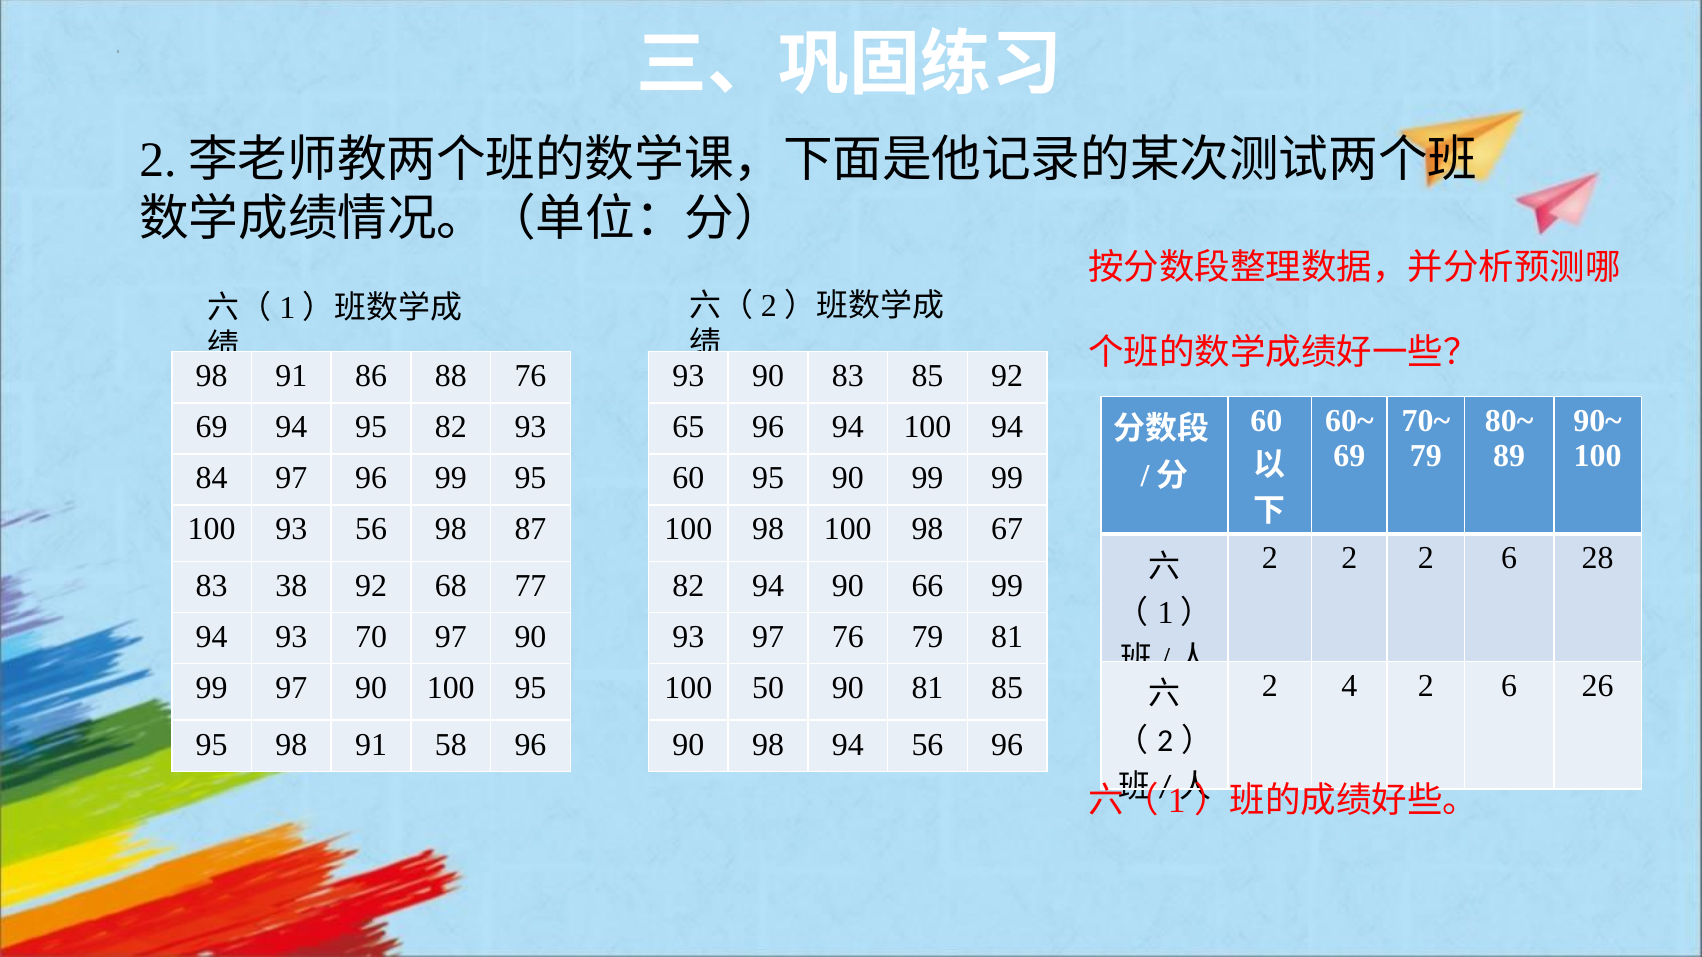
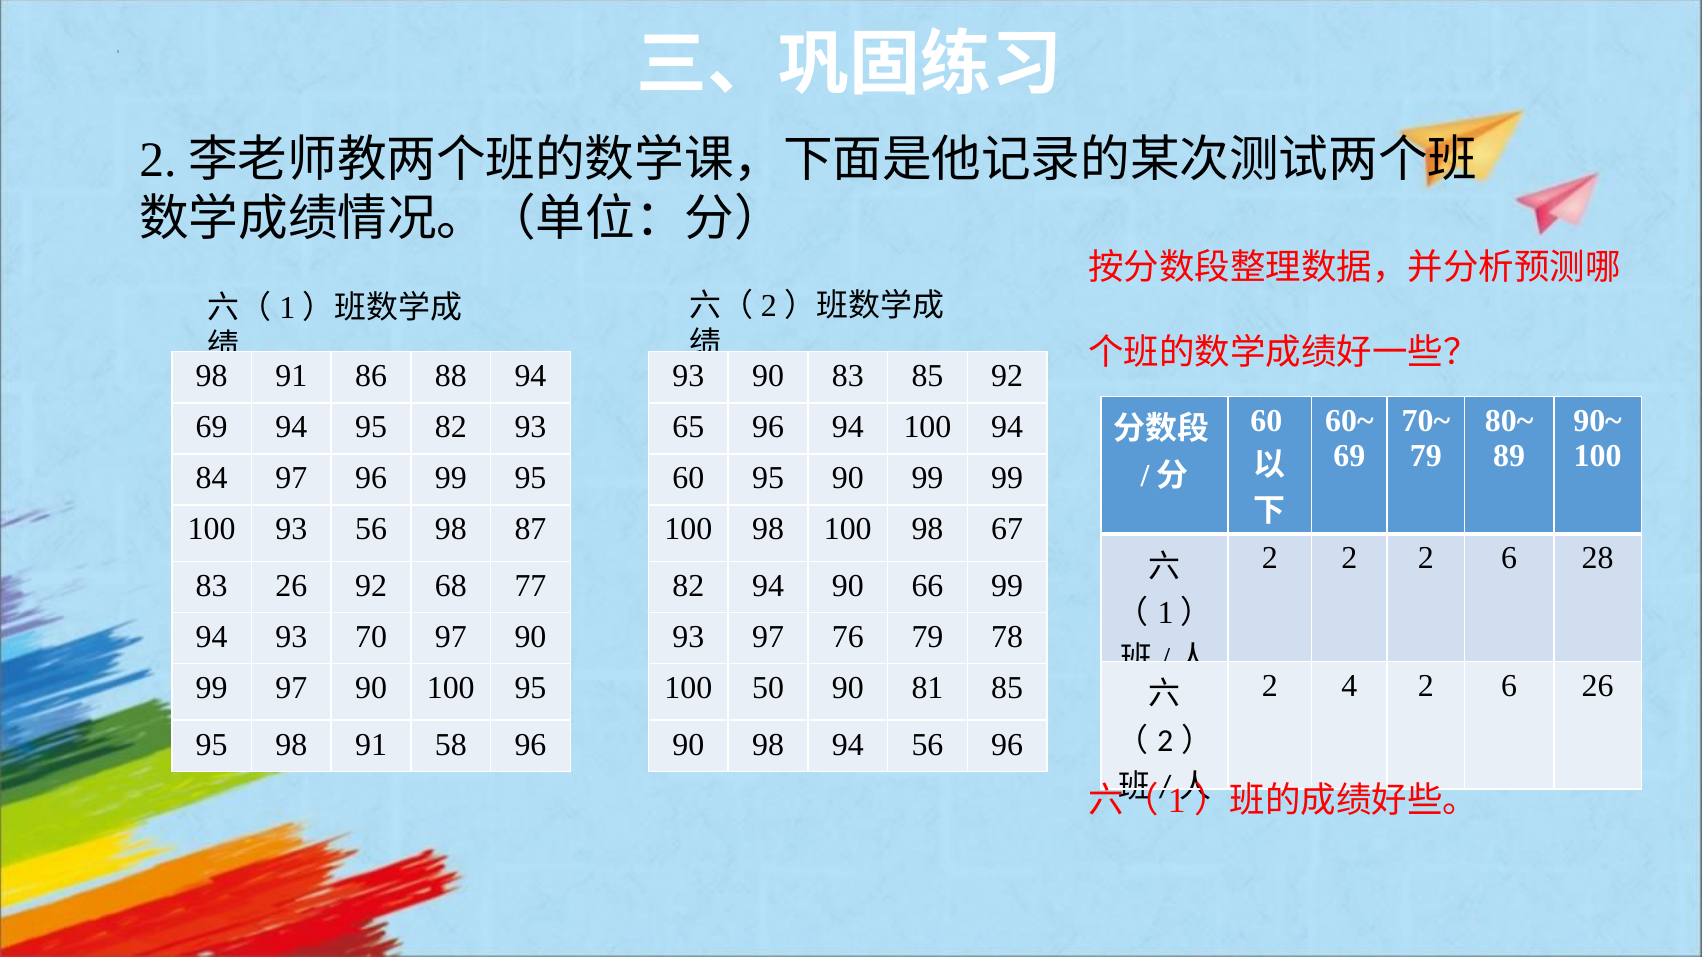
88 76: 76 -> 94
83 38: 38 -> 26
79 81: 81 -> 78
